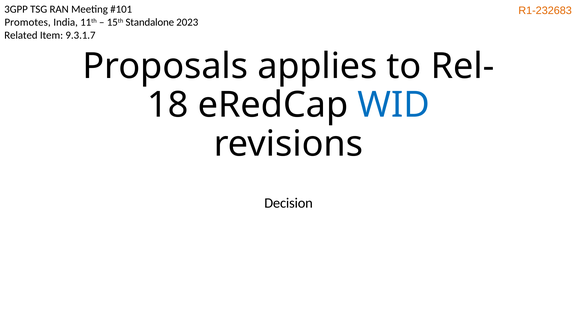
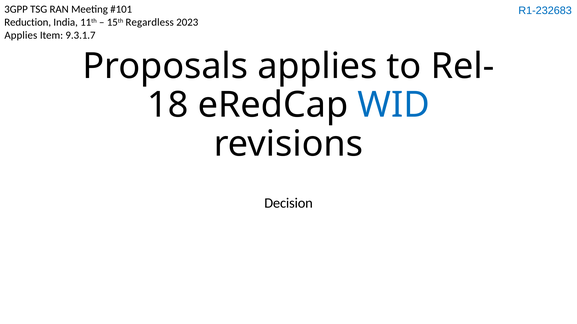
R1-232683 colour: orange -> blue
Promotes: Promotes -> Reduction
Standalone: Standalone -> Regardless
Related at (21, 35): Related -> Applies
